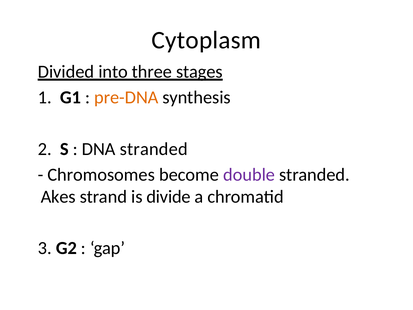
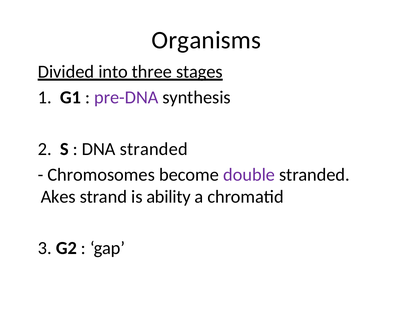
Cytoplasm: Cytoplasm -> Organisms
pre-DNA colour: orange -> purple
divide: divide -> ability
